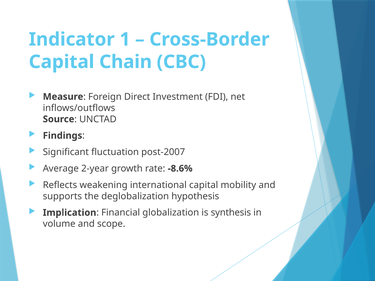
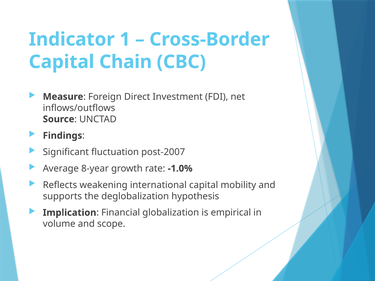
2-year: 2-year -> 8-year
-8.6%: -8.6% -> -1.0%
synthesis: synthesis -> empirical
